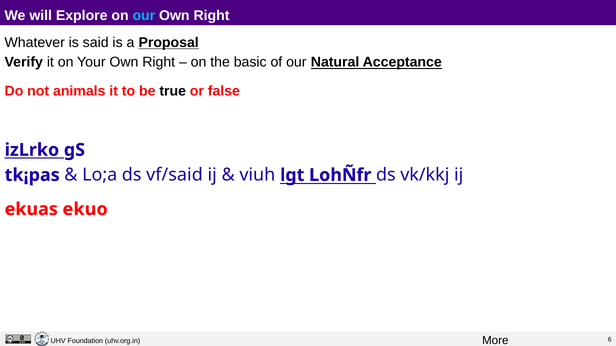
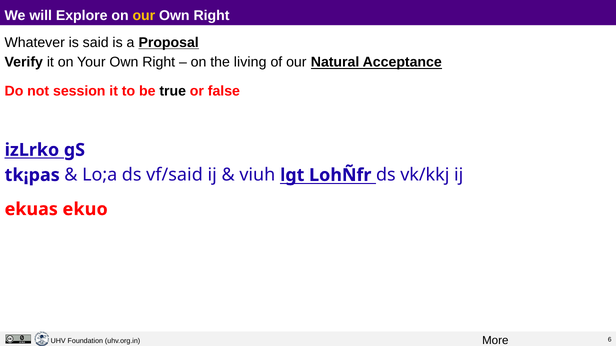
our at (144, 16) colour: light blue -> yellow
basic: basic -> living
animals: animals -> session
